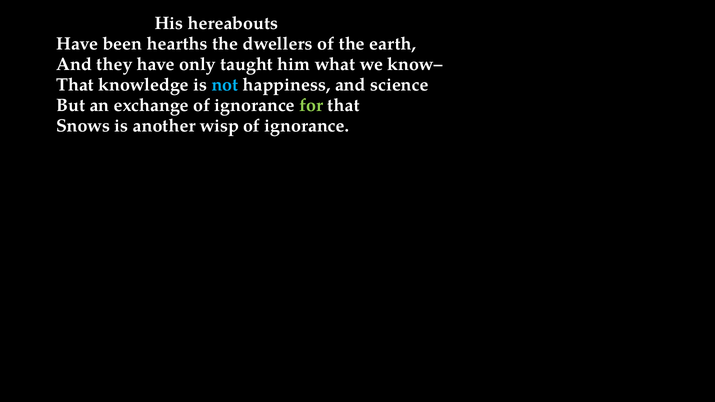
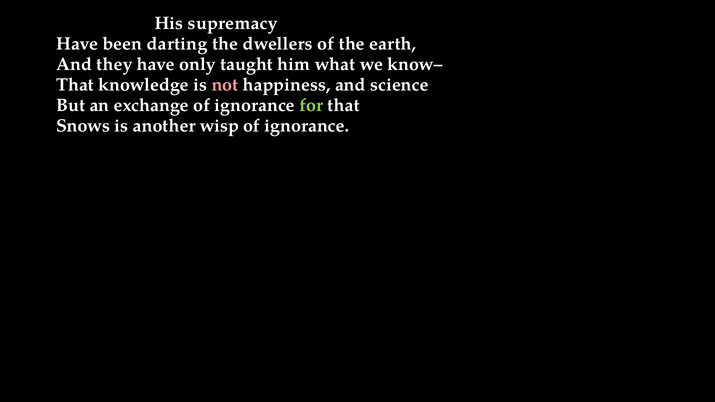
hereabouts: hereabouts -> supremacy
hearths: hearths -> darting
not colour: light blue -> pink
